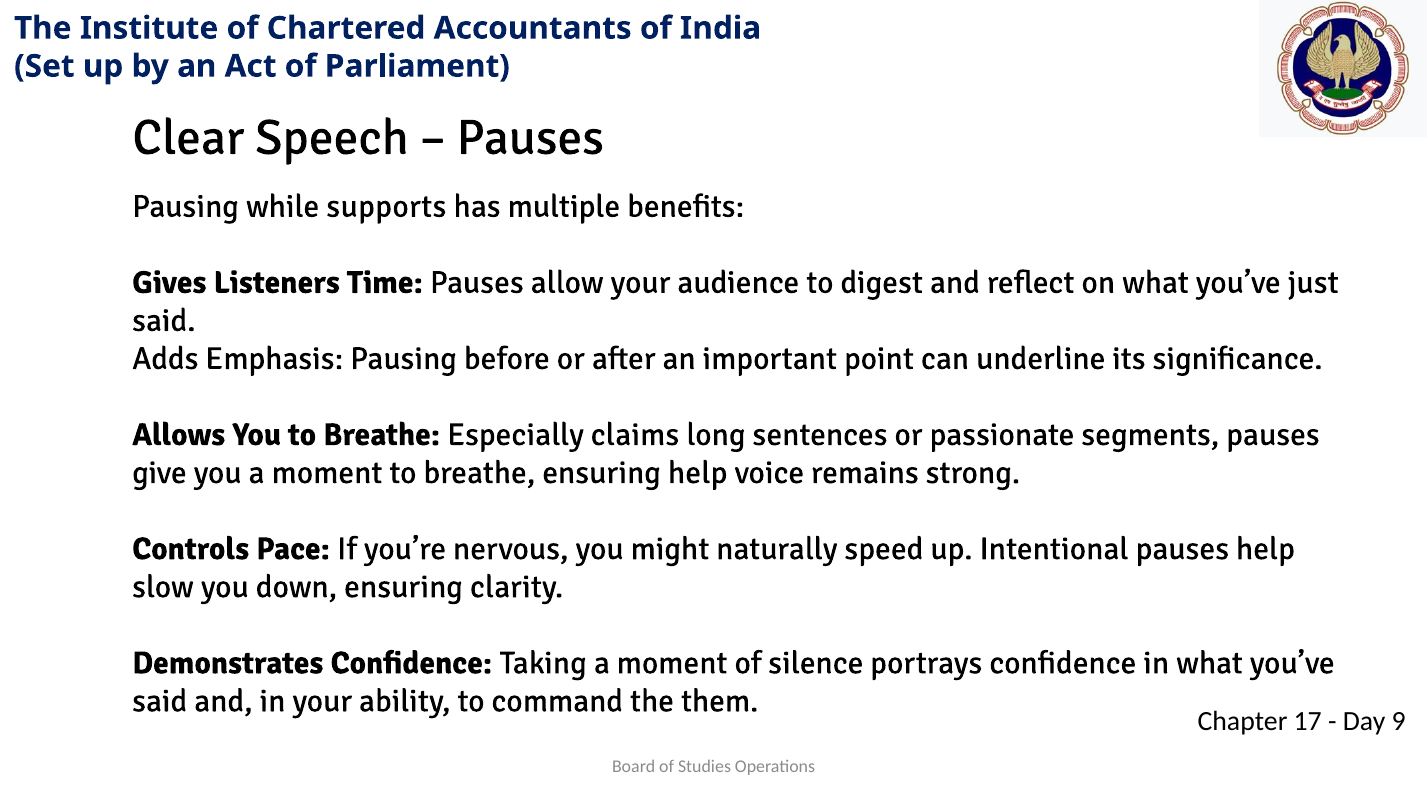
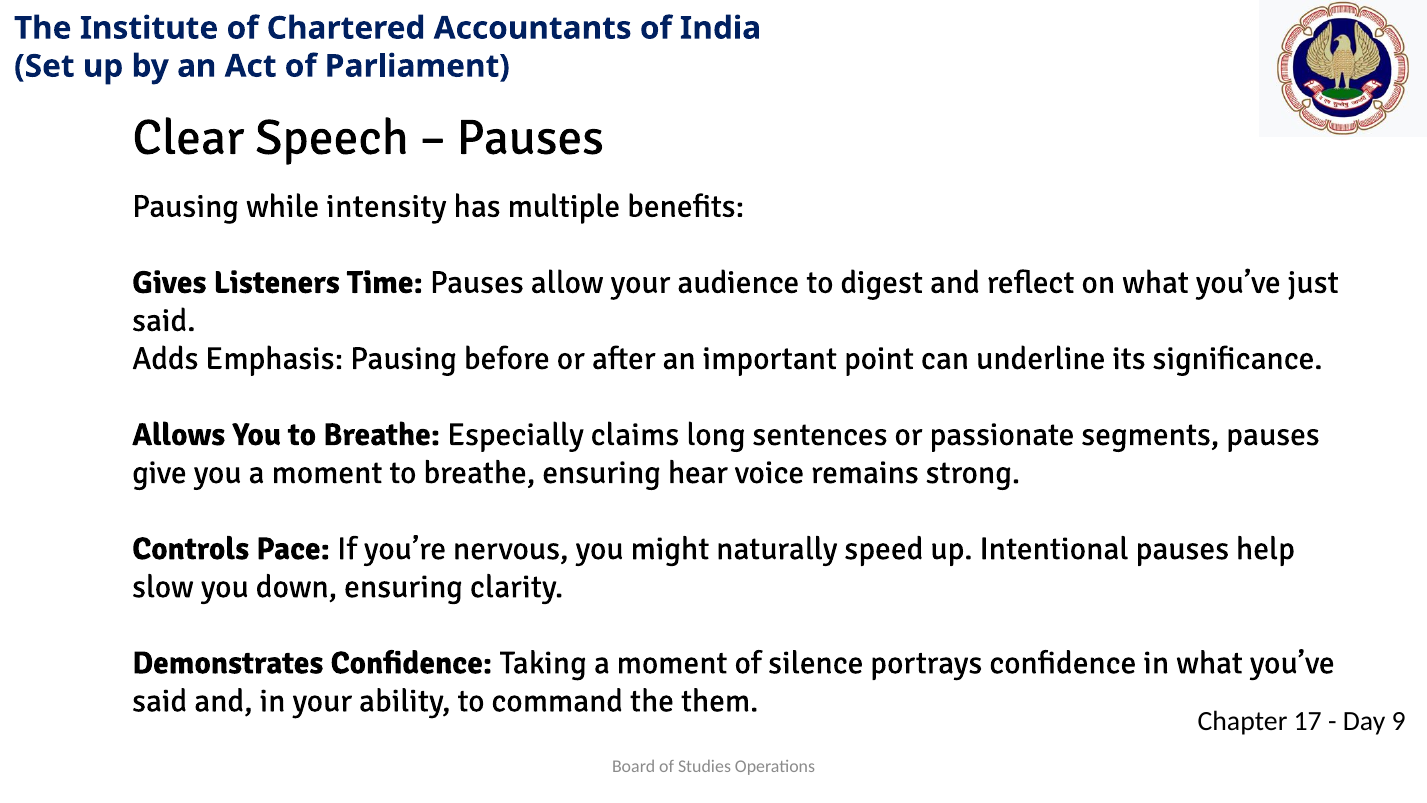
supports: supports -> intensity
ensuring help: help -> hear
